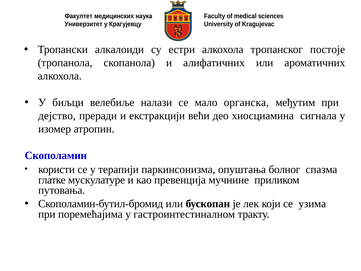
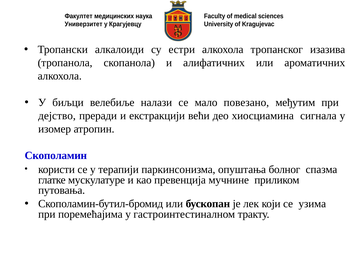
постоје: постоје -> изазива
органска: органска -> повезано
